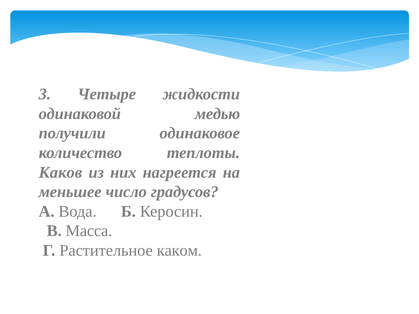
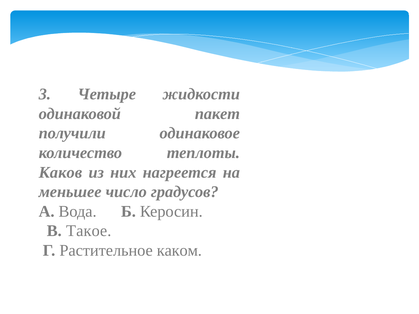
медью: медью -> пакет
Масса: Масса -> Такое
